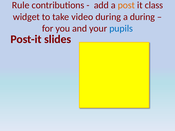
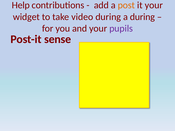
Rule: Rule -> Help
it class: class -> your
pupils colour: blue -> purple
slides: slides -> sense
